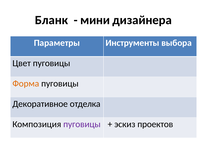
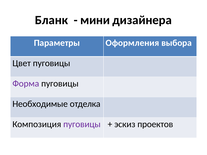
Инструменты: Инструменты -> Оформления
Форма colour: orange -> purple
Декоративное: Декоративное -> Необходимые
